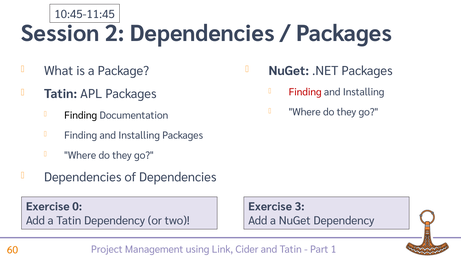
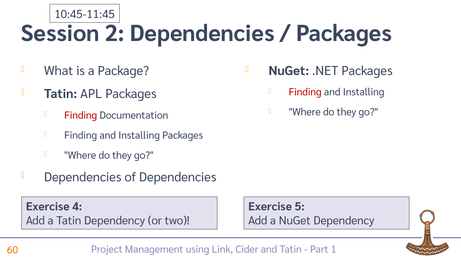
Finding at (81, 115) colour: black -> red
0: 0 -> 4
3: 3 -> 5
